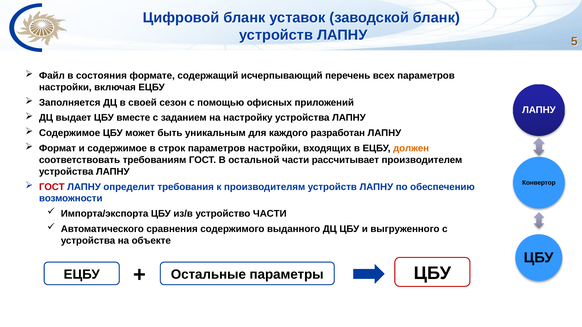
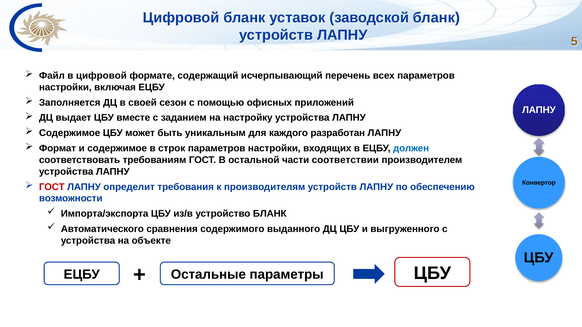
в состояния: состояния -> цифровой
должен colour: orange -> blue
рассчитывает: рассчитывает -> соответствии
устройство ЧАСТИ: ЧАСТИ -> БЛАНК
